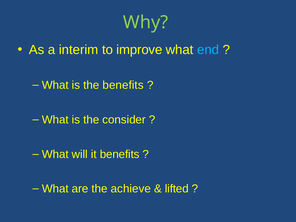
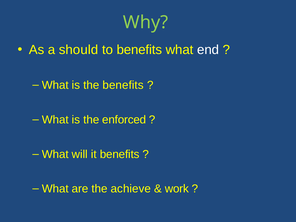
interim: interim -> should
to improve: improve -> benefits
end colour: light blue -> white
consider: consider -> enforced
lifted: lifted -> work
